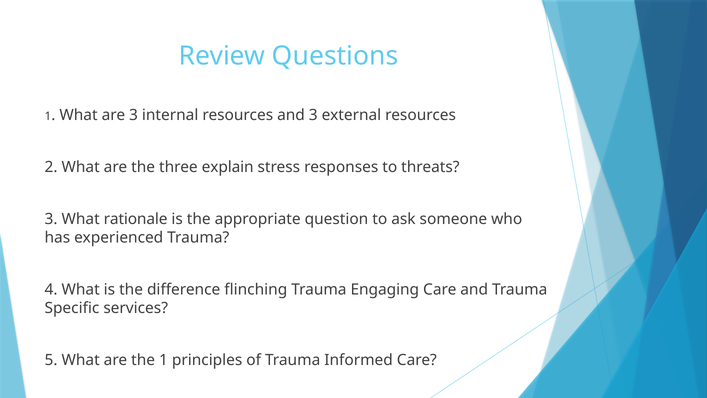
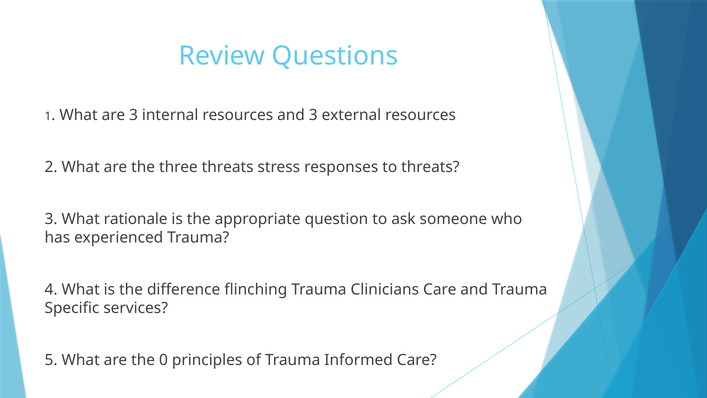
three explain: explain -> threats
Engaging: Engaging -> Clinicians
the 1: 1 -> 0
